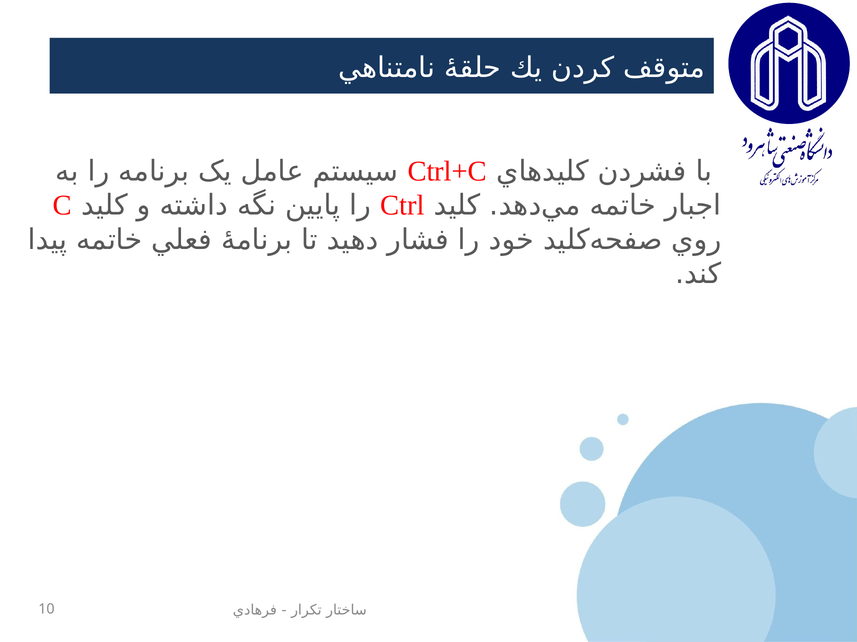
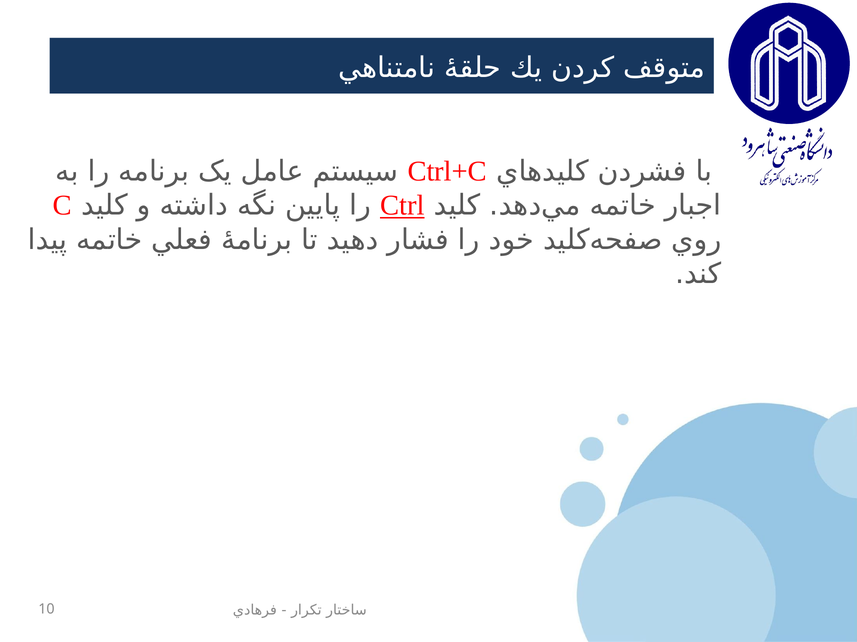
Ctrl underline: none -> present
